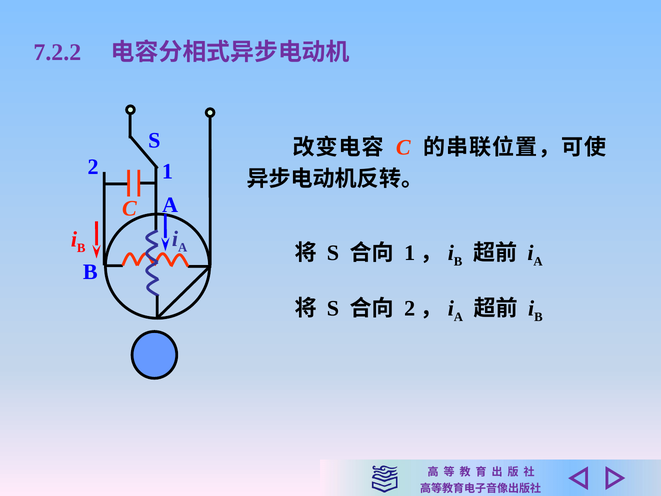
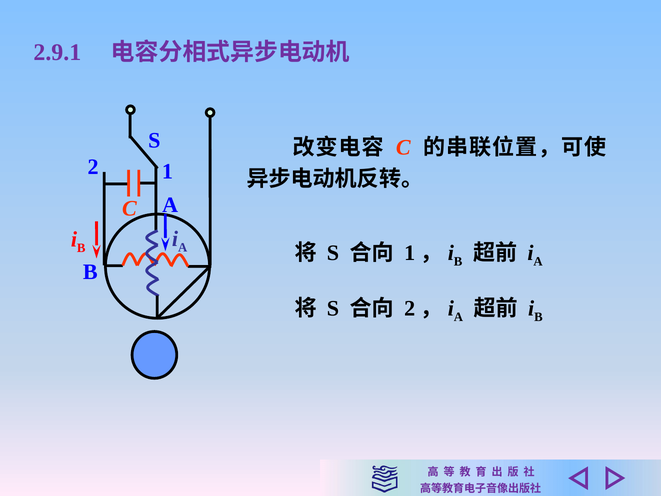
7.2.2: 7.2.2 -> 2.9.1
